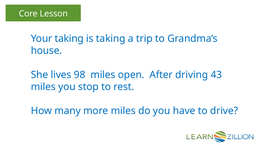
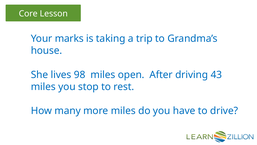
Your taking: taking -> marks
